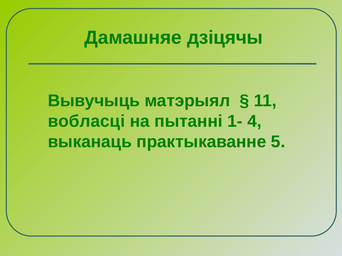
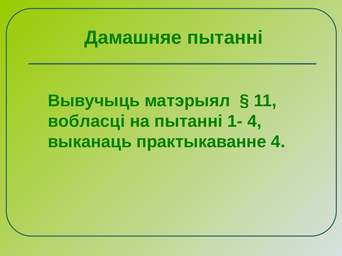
Дамашняе дзіцячы: дзіцячы -> пытанні
практыкаванне 5: 5 -> 4
